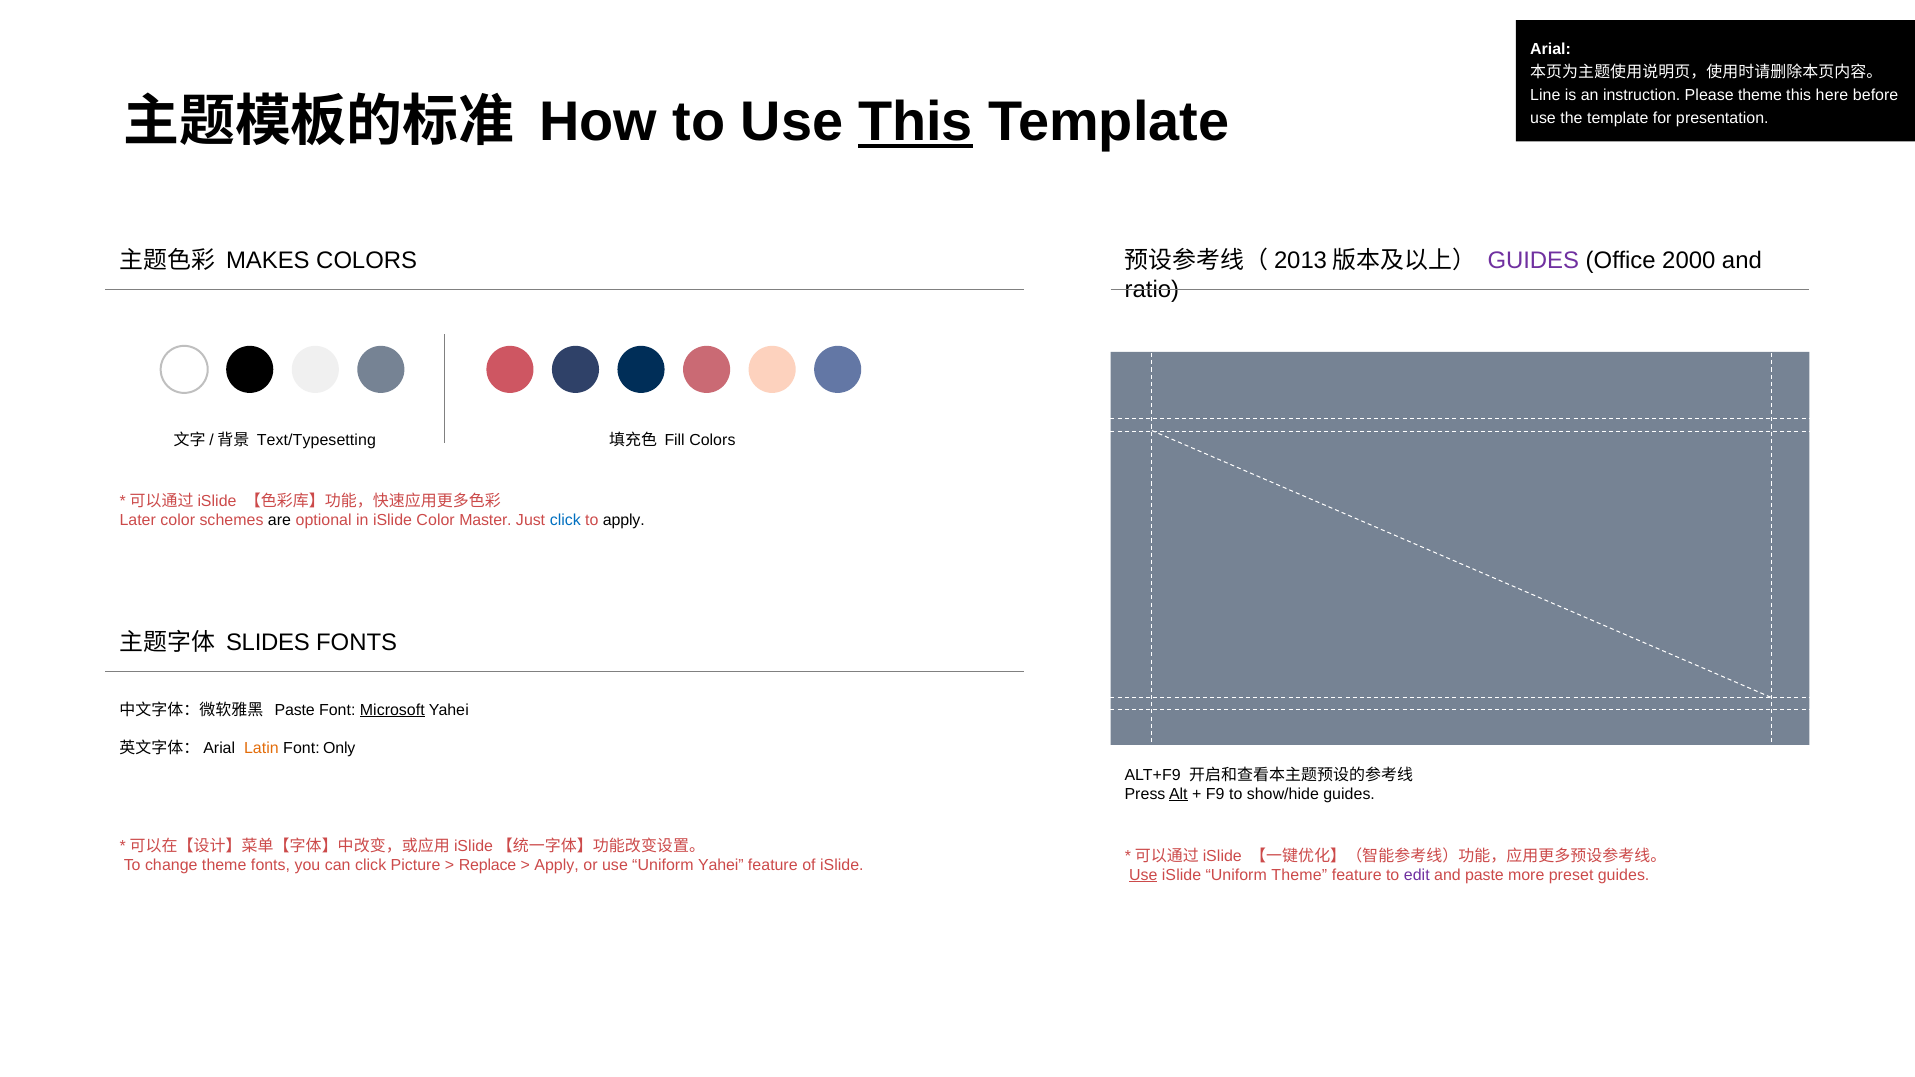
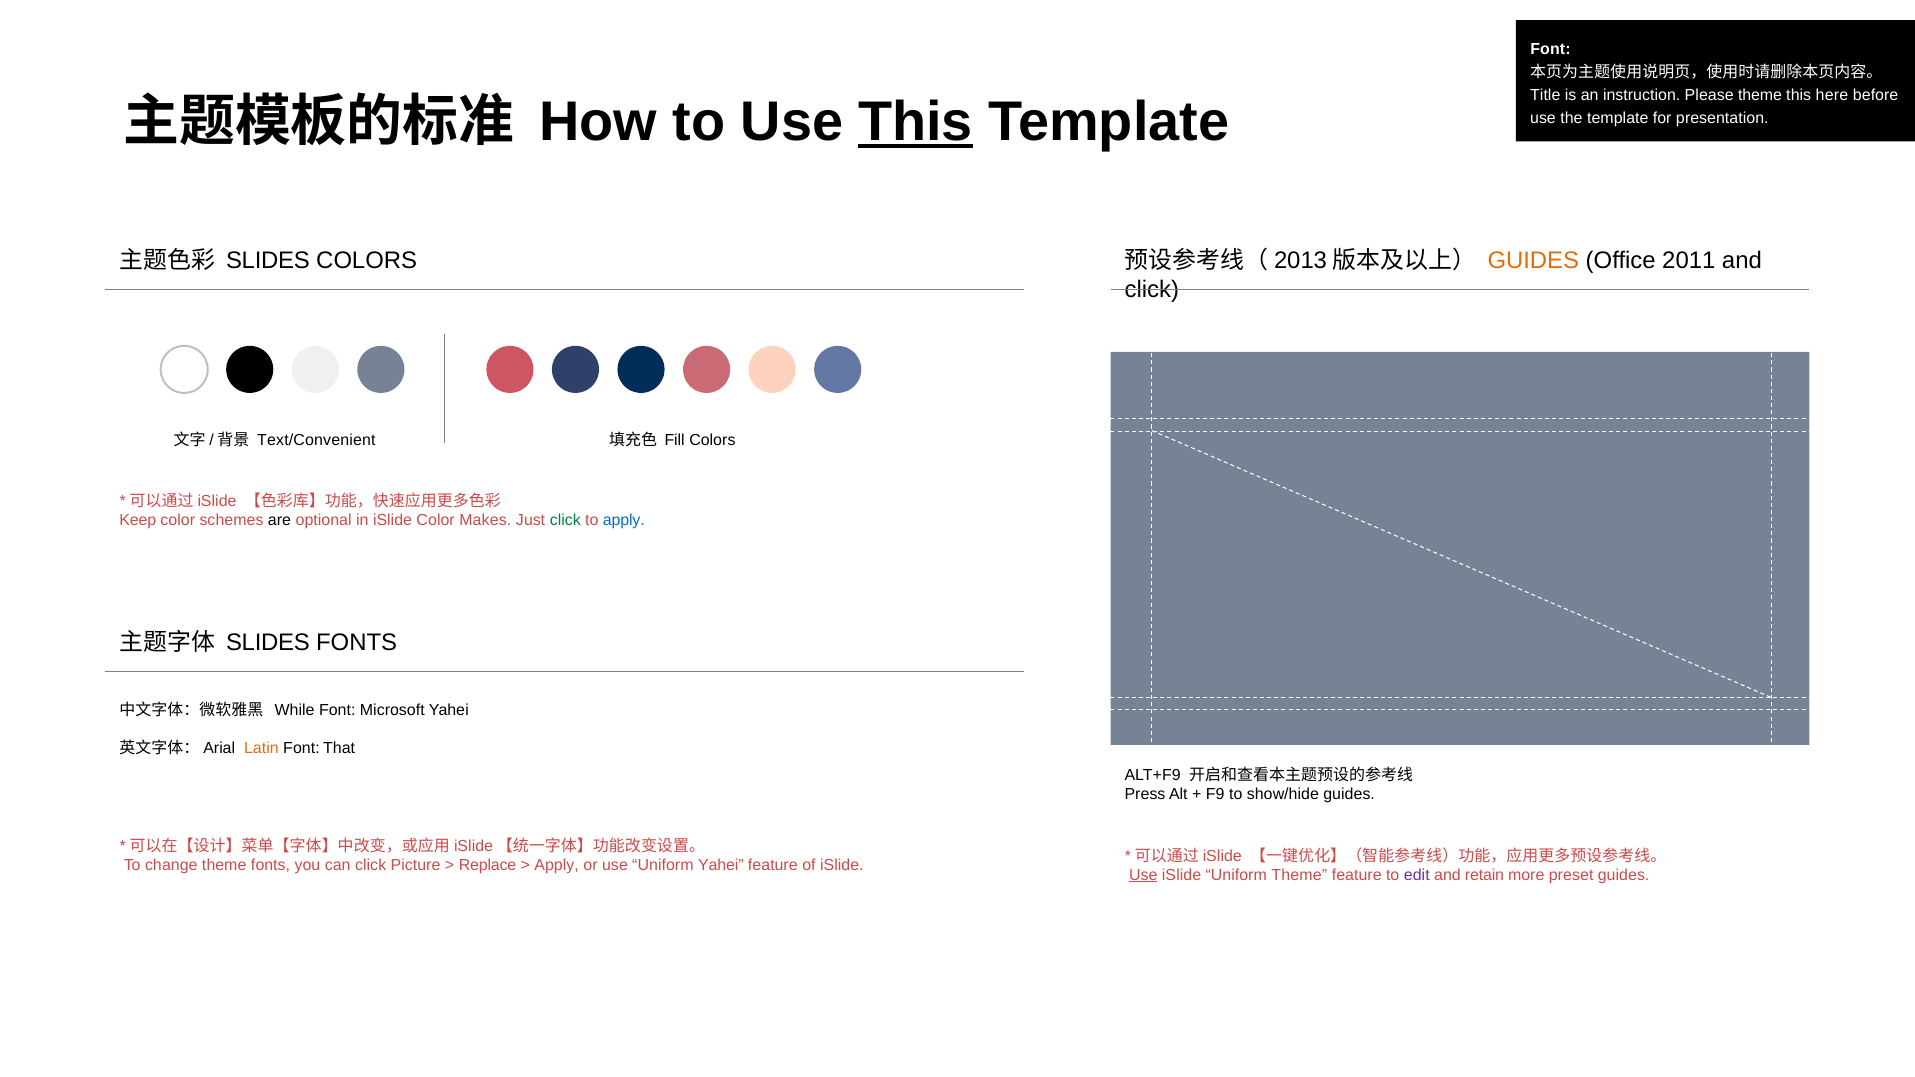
Arial at (1551, 49): Arial -> Font
Line: Line -> Title
GUIDES at (1533, 261) colour: purple -> orange
2000: 2000 -> 2011
MAKES at (268, 261): MAKES -> SLIDES
ratio at (1152, 289): ratio -> click
Text/Typesetting: Text/Typesetting -> Text/Convenient
Later: Later -> Keep
Master: Master -> Makes
click at (565, 520) colour: blue -> green
apply at (624, 520) colour: black -> blue
Paste at (295, 710): Paste -> While
Microsoft underline: present -> none
Only: Only -> That
Alt underline: present -> none
and paste: paste -> retain
